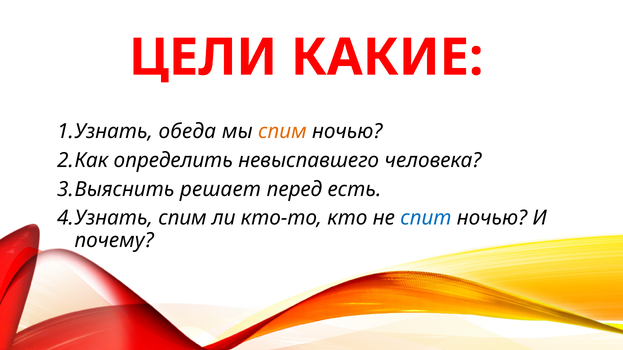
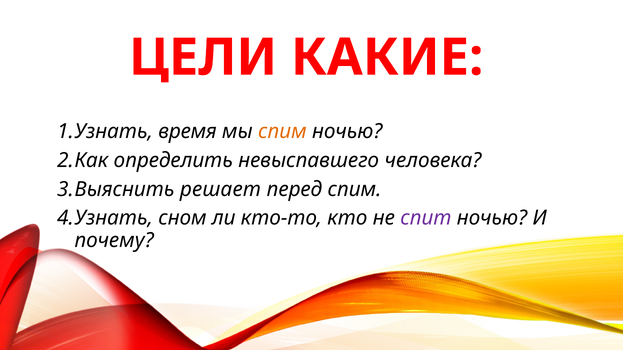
обеда: обеда -> время
перед есть: есть -> спим
спим at (182, 218): спим -> сном
спит colour: blue -> purple
